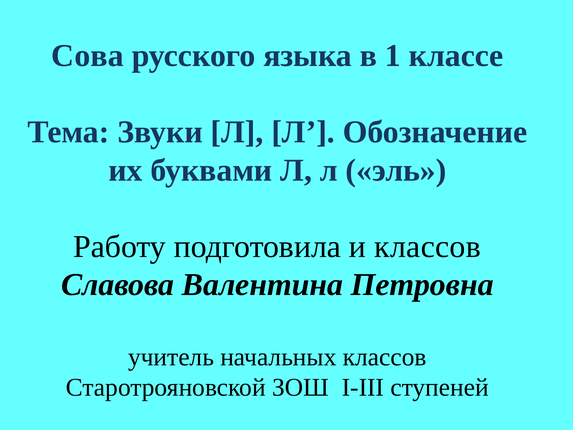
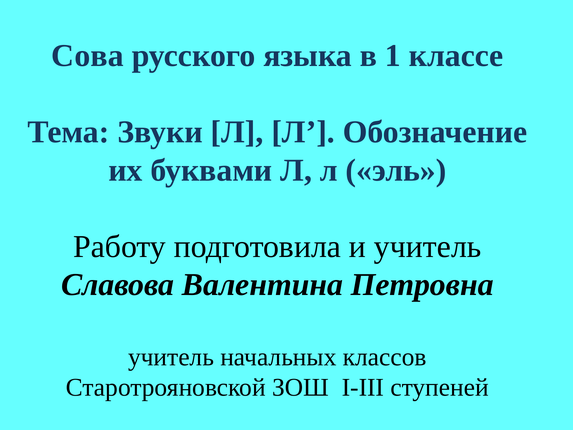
и классов: классов -> учитель
